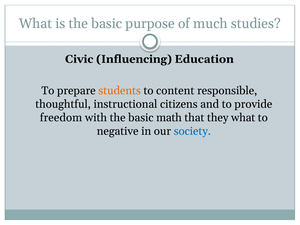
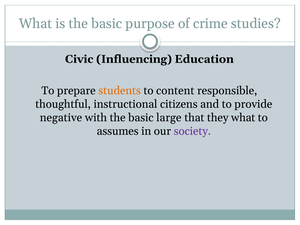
much: much -> crime
freedom: freedom -> negative
math: math -> large
negative: negative -> assumes
society colour: blue -> purple
